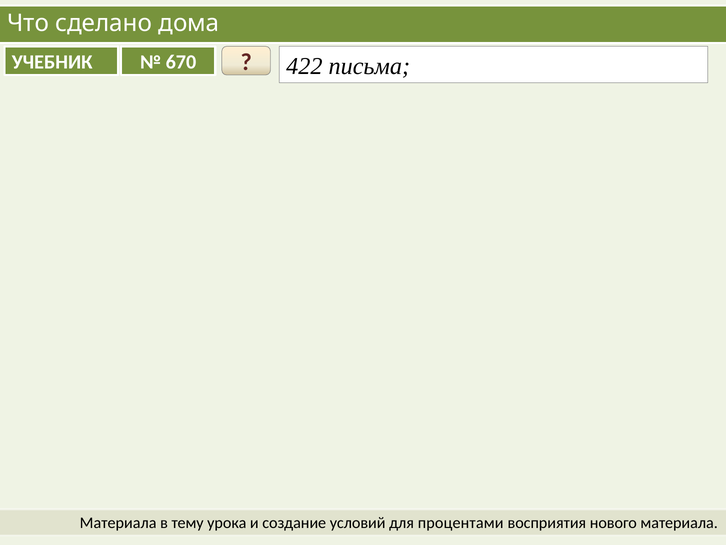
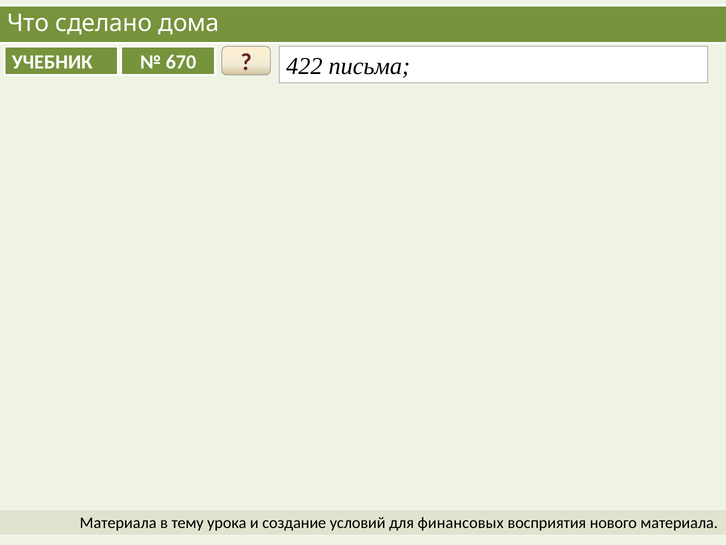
процентами: процентами -> финансовых
